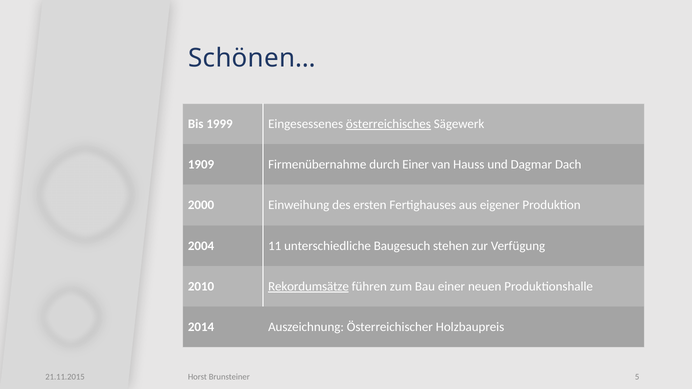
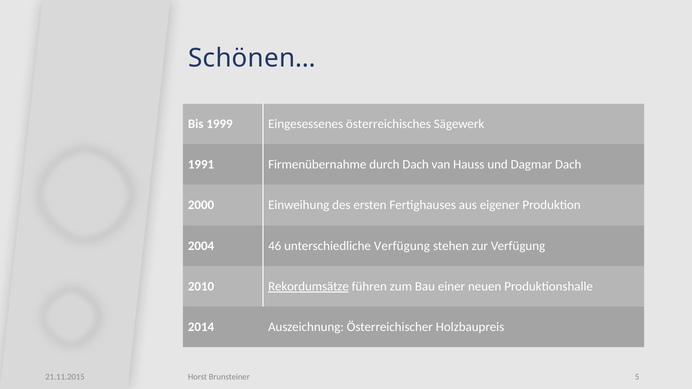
österreichisches underline: present -> none
1909: 1909 -> 1991
durch Einer: Einer -> Dach
11: 11 -> 46
unterschiedliche Baugesuch: Baugesuch -> Verfügung
